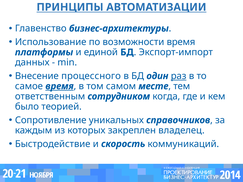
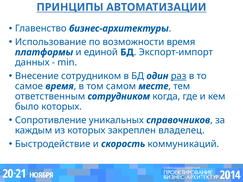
Внесение процессного: процессного -> сотрудником
время at (60, 86) underline: present -> none
было теорией: теорией -> которых
